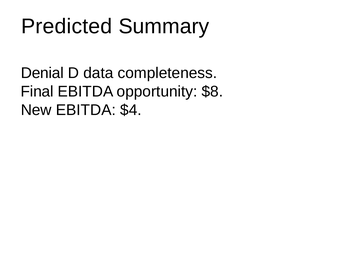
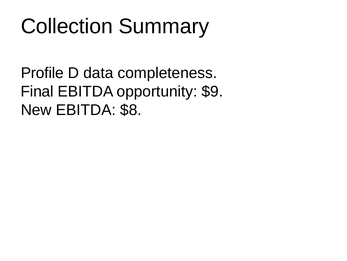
Predicted: Predicted -> Collection
Denial: Denial -> Profile
$8: $8 -> $9
$4: $4 -> $8
